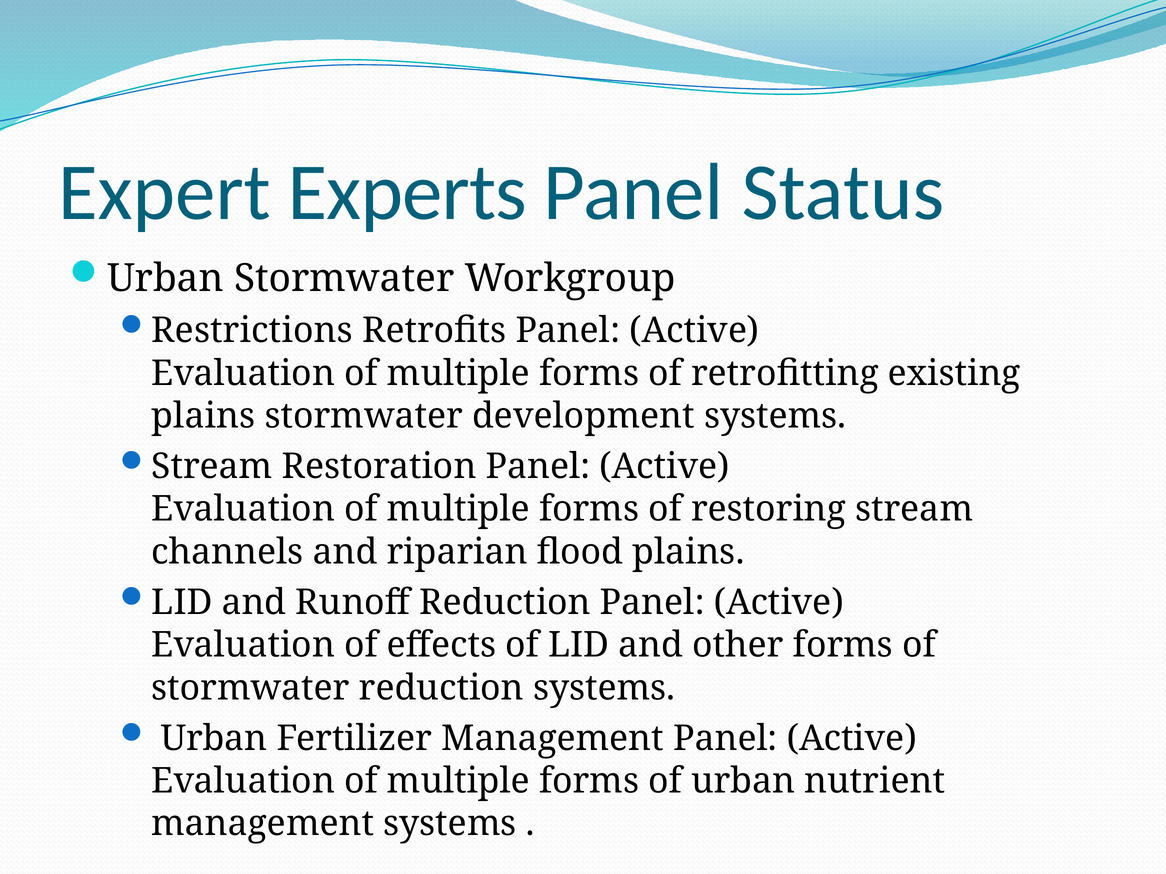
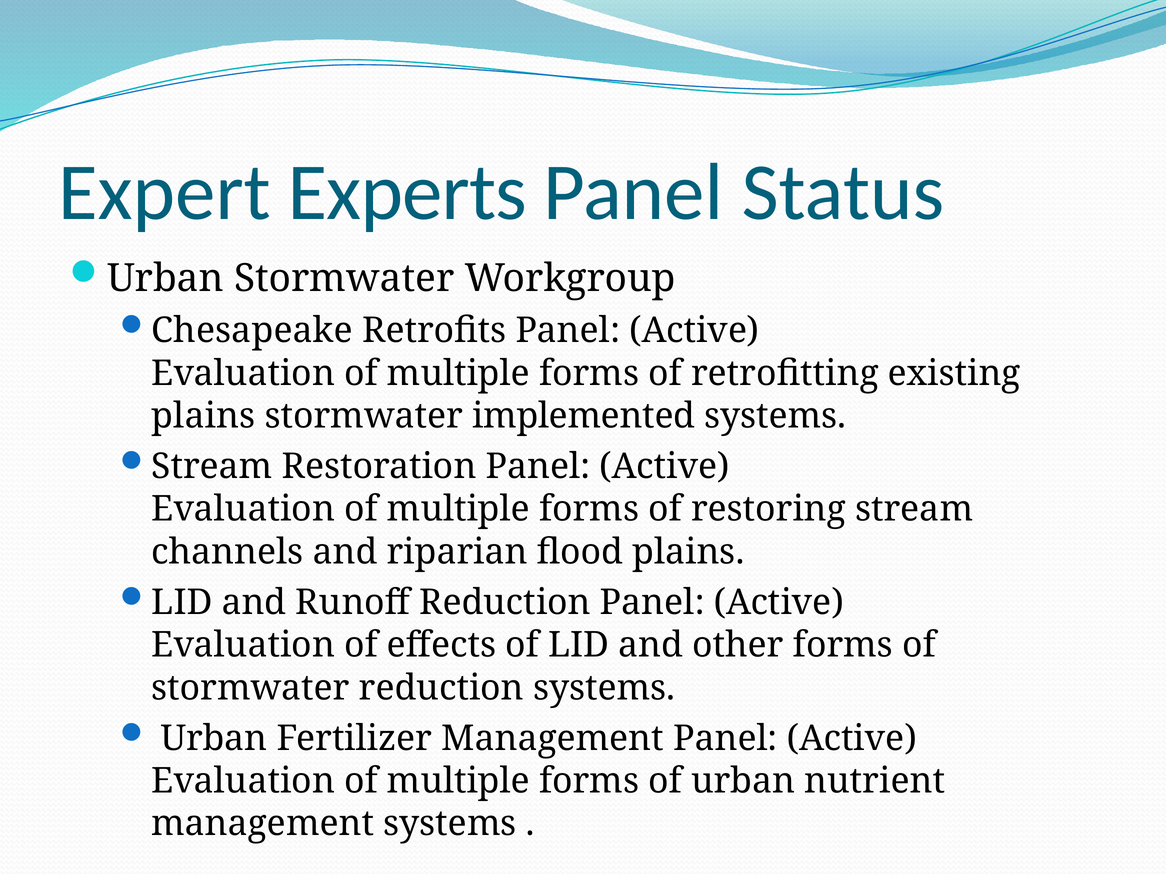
Restrictions: Restrictions -> Chesapeake
development: development -> implemented
